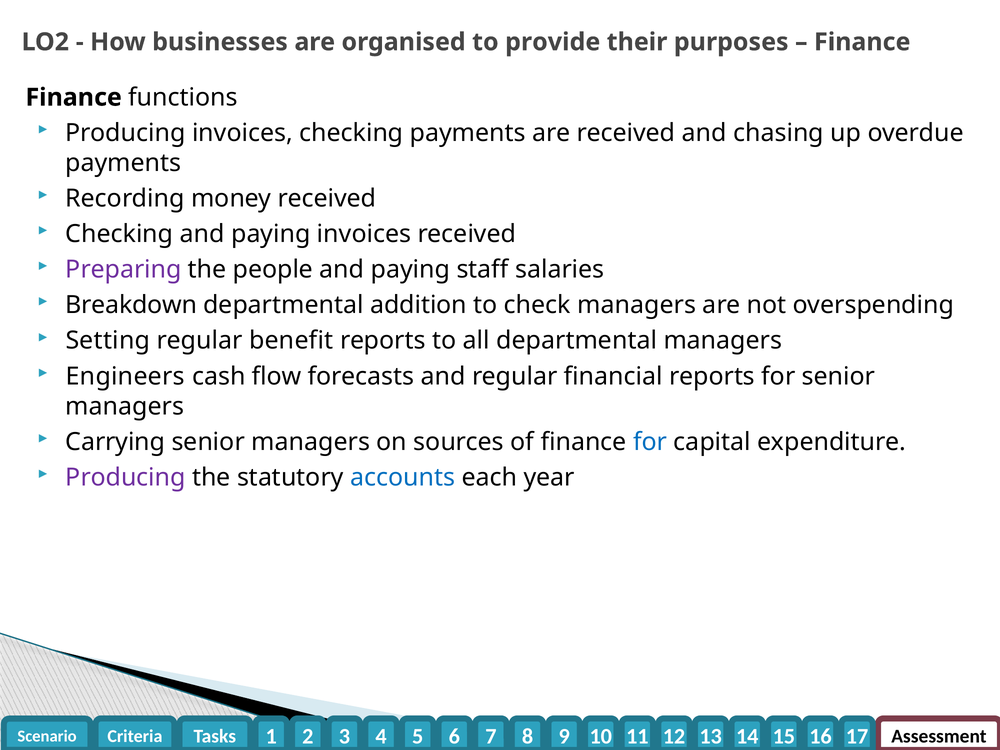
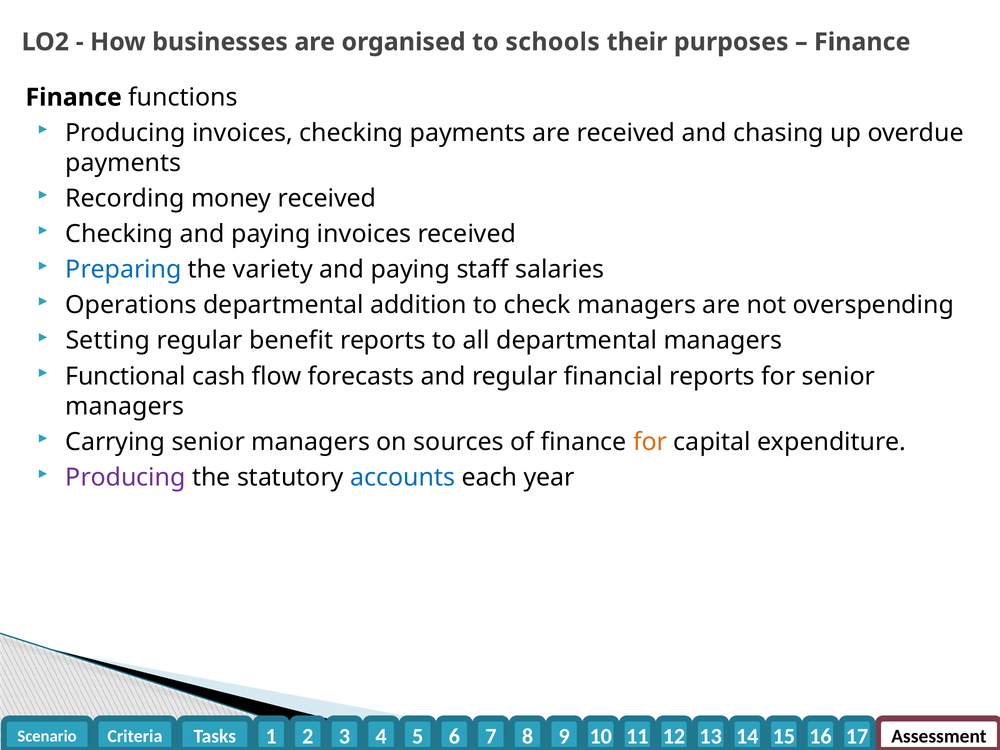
provide: provide -> schools
Preparing colour: purple -> blue
people: people -> variety
Breakdown: Breakdown -> Operations
Engineers: Engineers -> Functional
for at (650, 442) colour: blue -> orange
